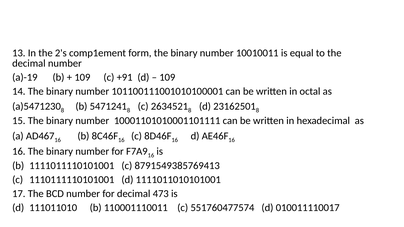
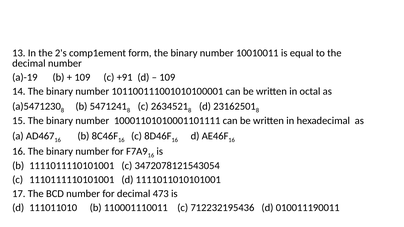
8791549385769413: 8791549385769413 -> 3472078121543054
551760477574: 551760477574 -> 712232195436
010011110017: 010011110017 -> 010011190011
